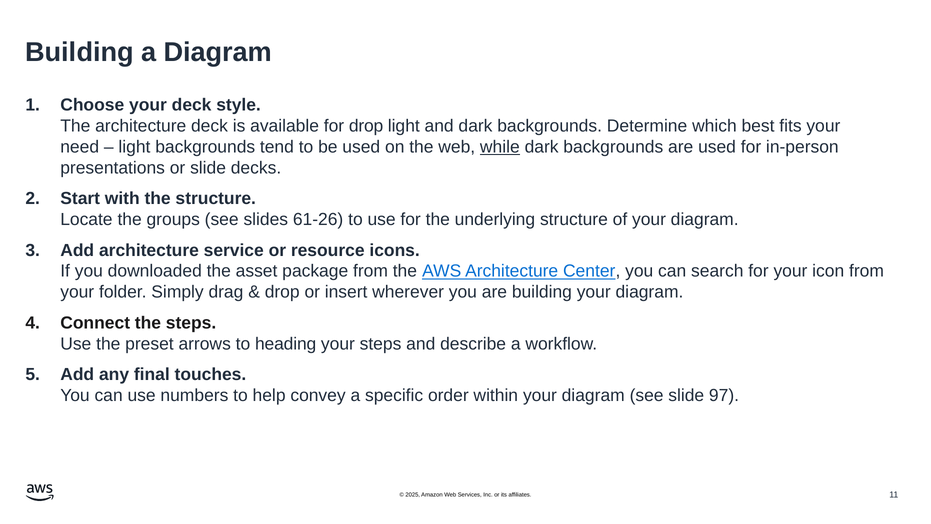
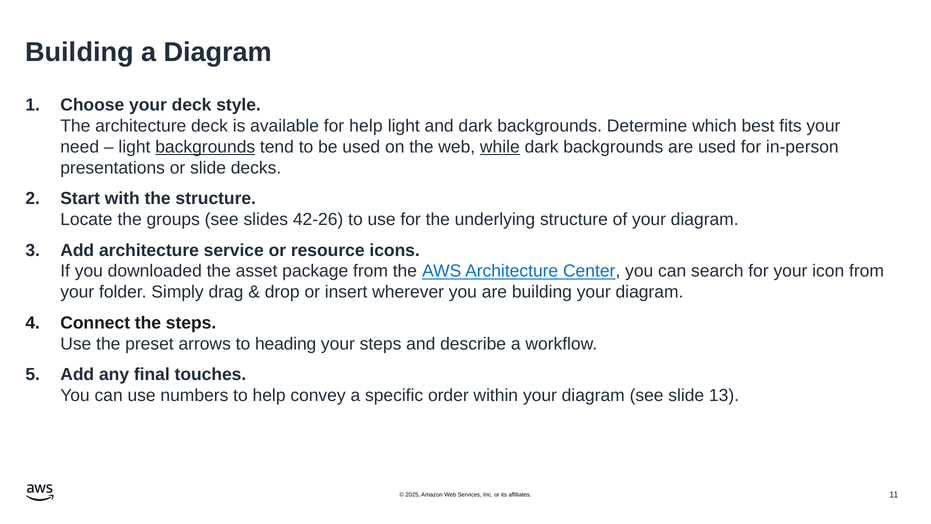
for drop: drop -> help
backgrounds at (205, 147) underline: none -> present
61-26: 61-26 -> 42-26
97: 97 -> 13
